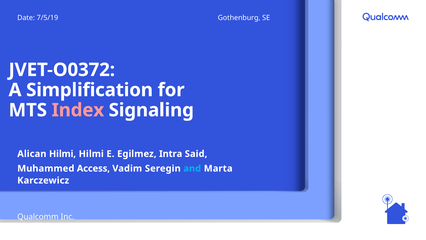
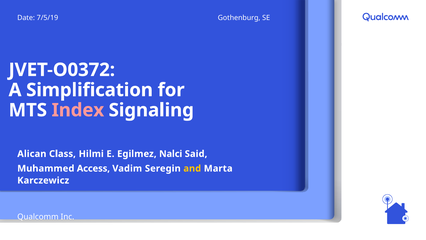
Hilmi at (62, 154): Hilmi -> Class
Intra: Intra -> Nalci
and colour: light blue -> yellow
